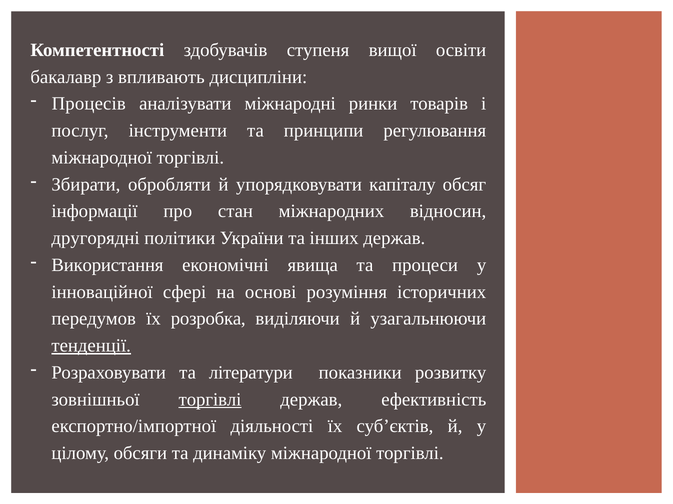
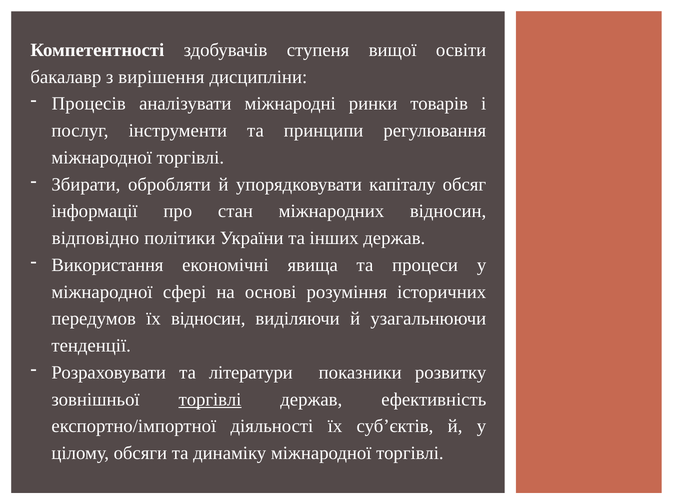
впливають: впливають -> вирішення
другорядні: другорядні -> відповідно
інноваційної at (102, 292): інноваційної -> міжнародної
їх розробка: розробка -> відносин
тенденції underline: present -> none
